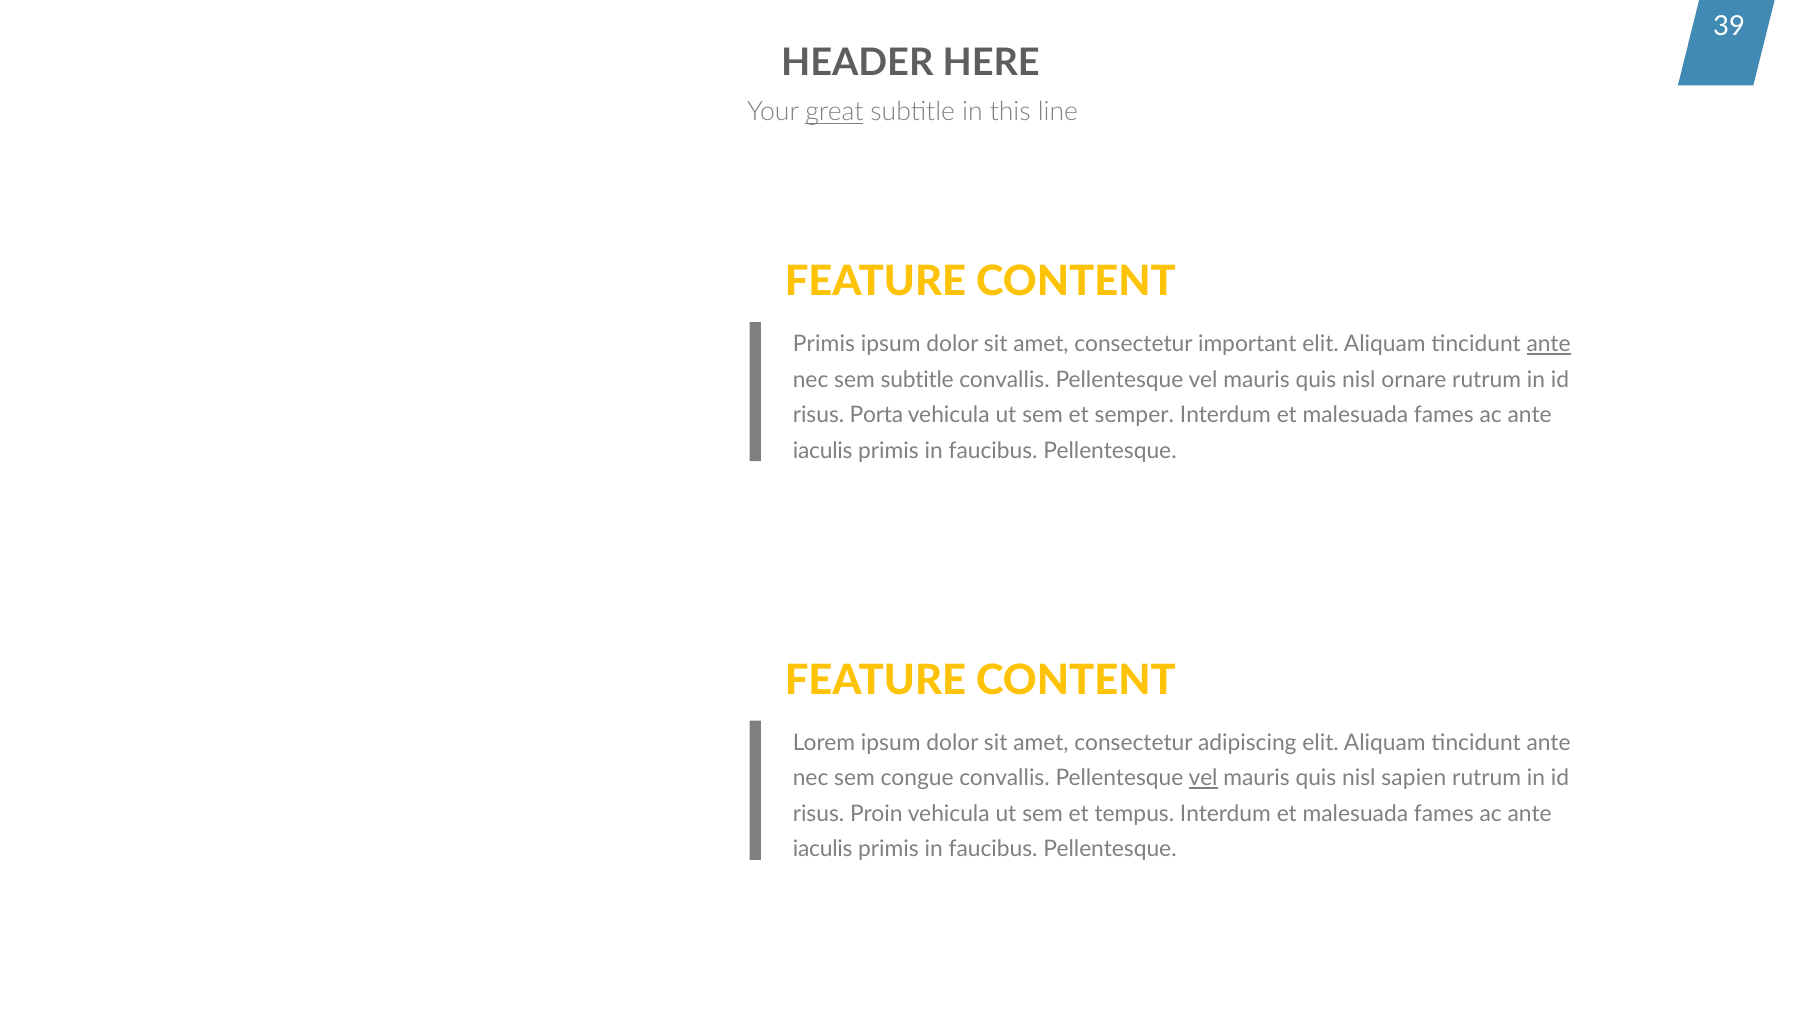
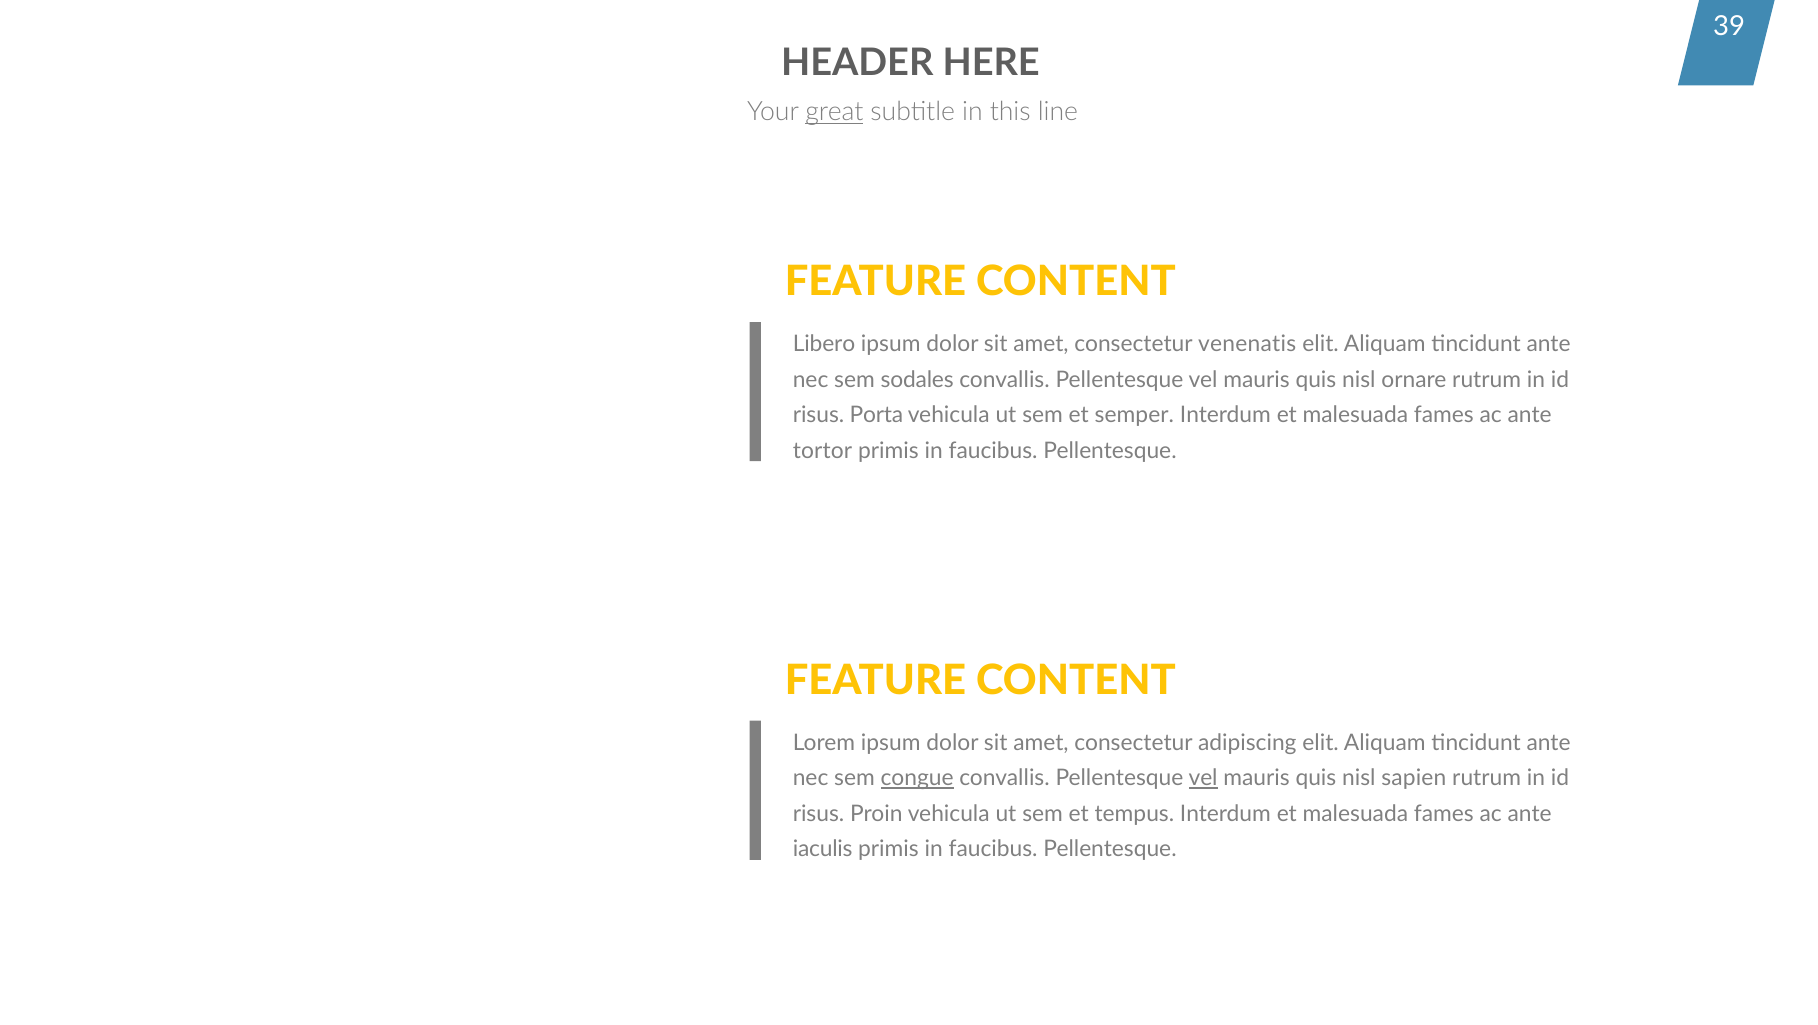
Primis at (824, 344): Primis -> Libero
important: important -> venenatis
ante at (1549, 344) underline: present -> none
sem subtitle: subtitle -> sodales
iaculis at (823, 451): iaculis -> tortor
congue underline: none -> present
